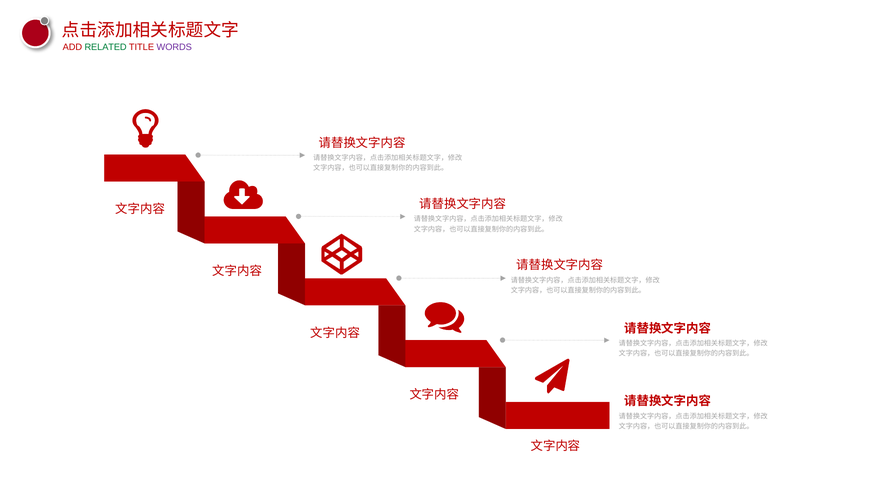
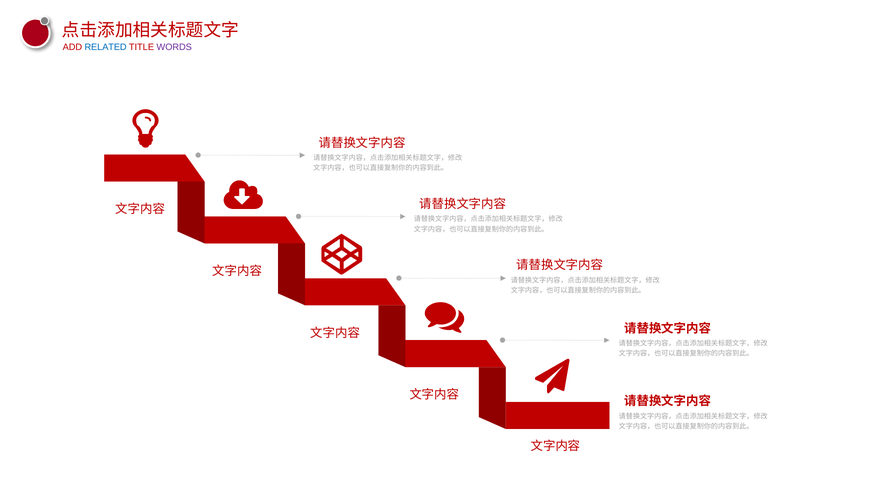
RELATED colour: green -> blue
